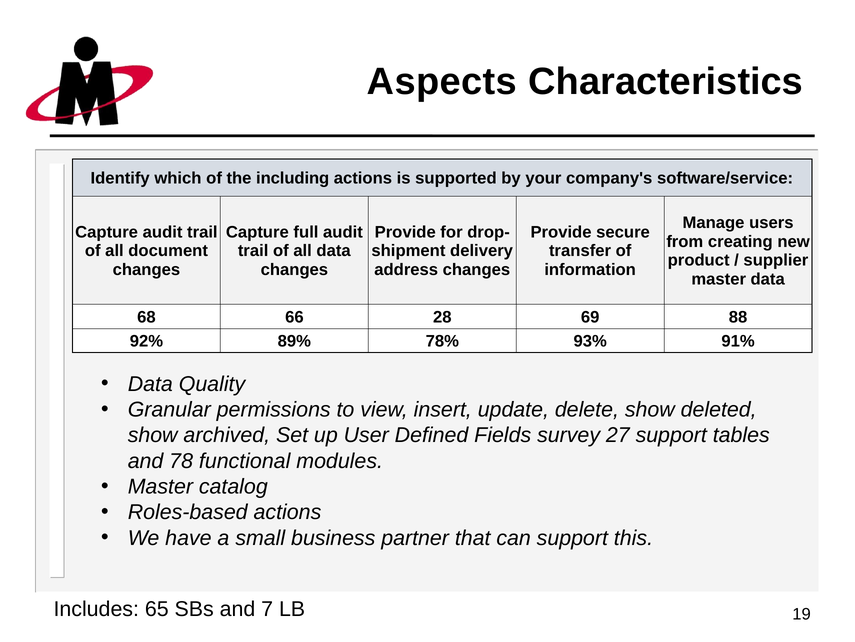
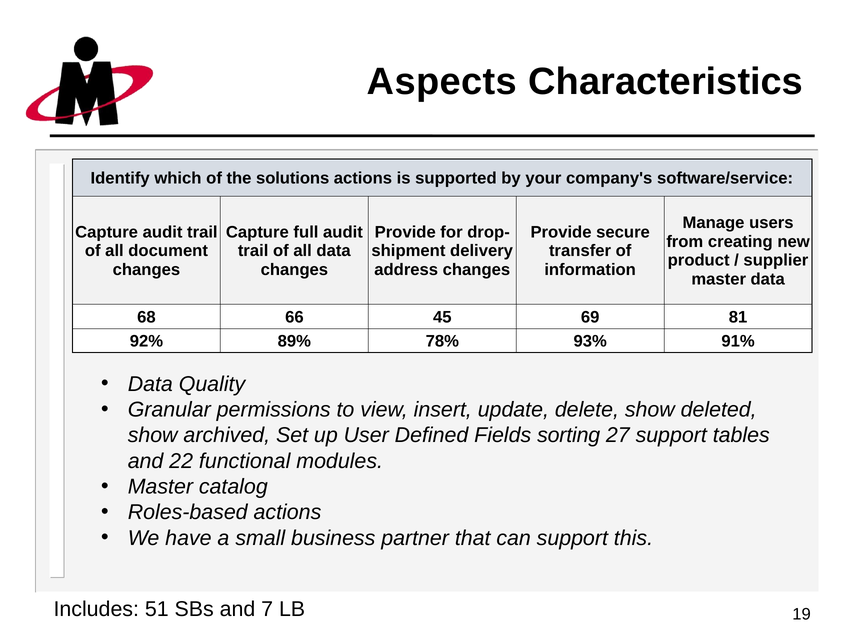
including: including -> solutions
28: 28 -> 45
88: 88 -> 81
survey: survey -> sorting
78: 78 -> 22
65: 65 -> 51
